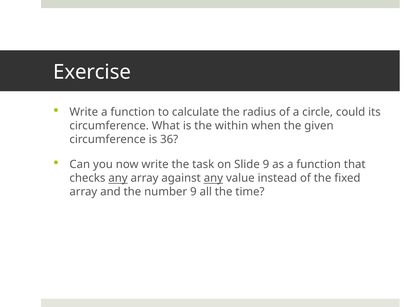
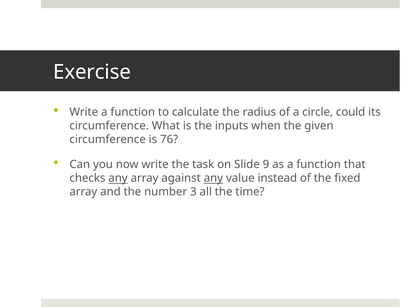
within: within -> inputs
36: 36 -> 76
number 9: 9 -> 3
